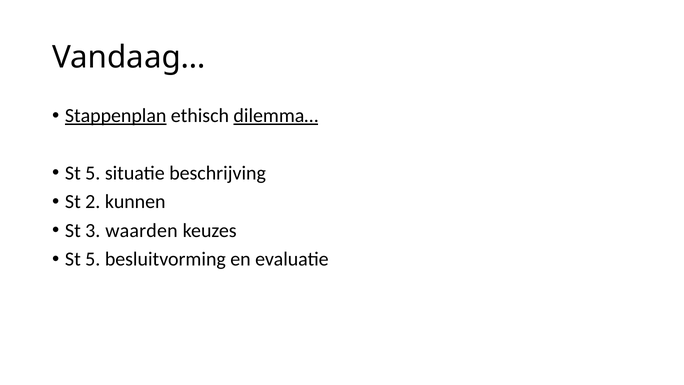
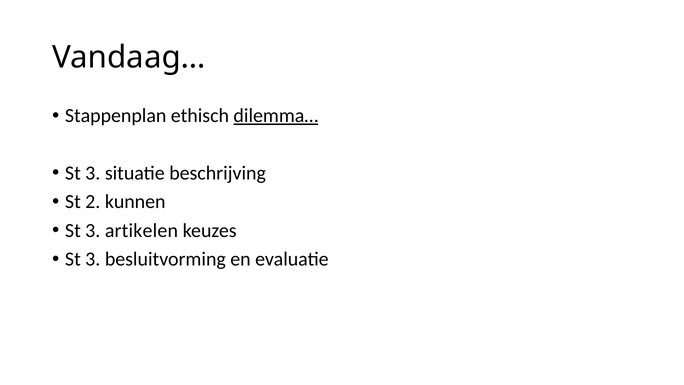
Stappenplan underline: present -> none
5 at (93, 173): 5 -> 3
waarden: waarden -> artikelen
5 at (93, 259): 5 -> 3
